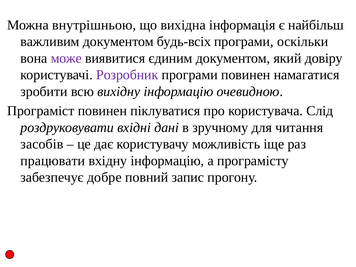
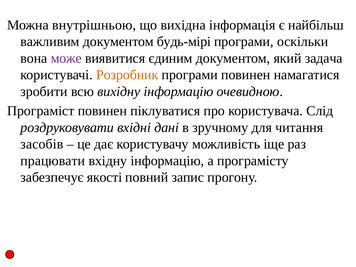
будь-всіх: будь-всіх -> будь-мірі
довіру: довіру -> задача
Розробник colour: purple -> orange
добре: добре -> якості
